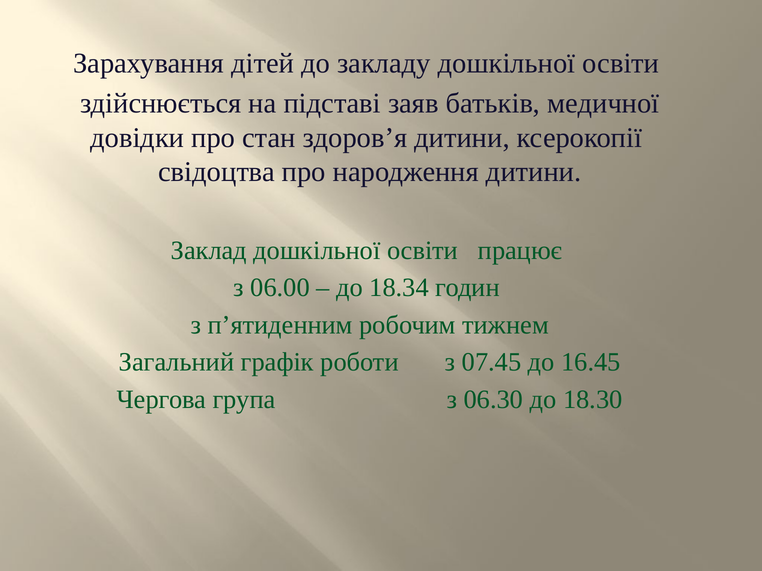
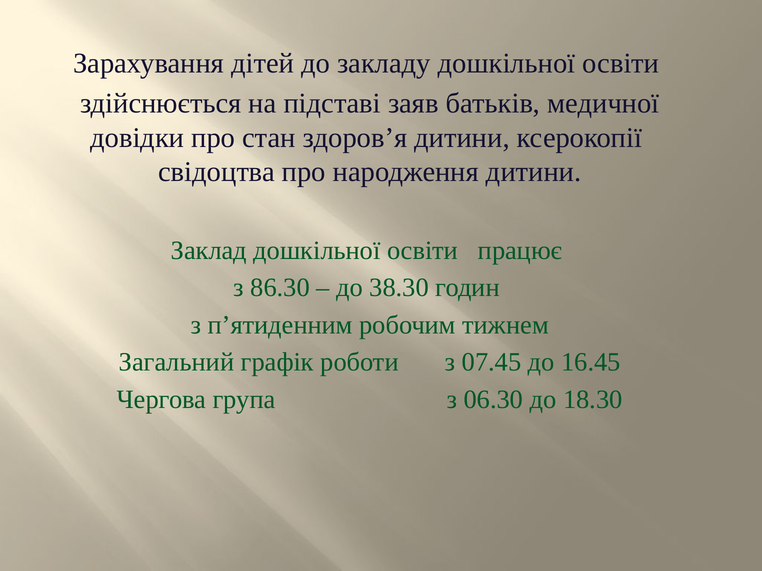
06.00: 06.00 -> 86.30
18.34: 18.34 -> 38.30
